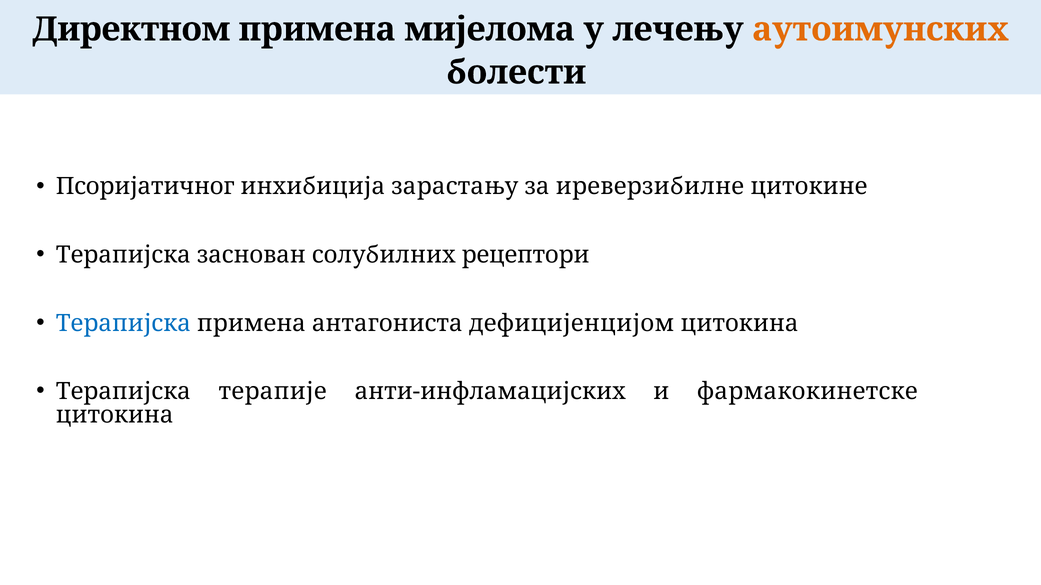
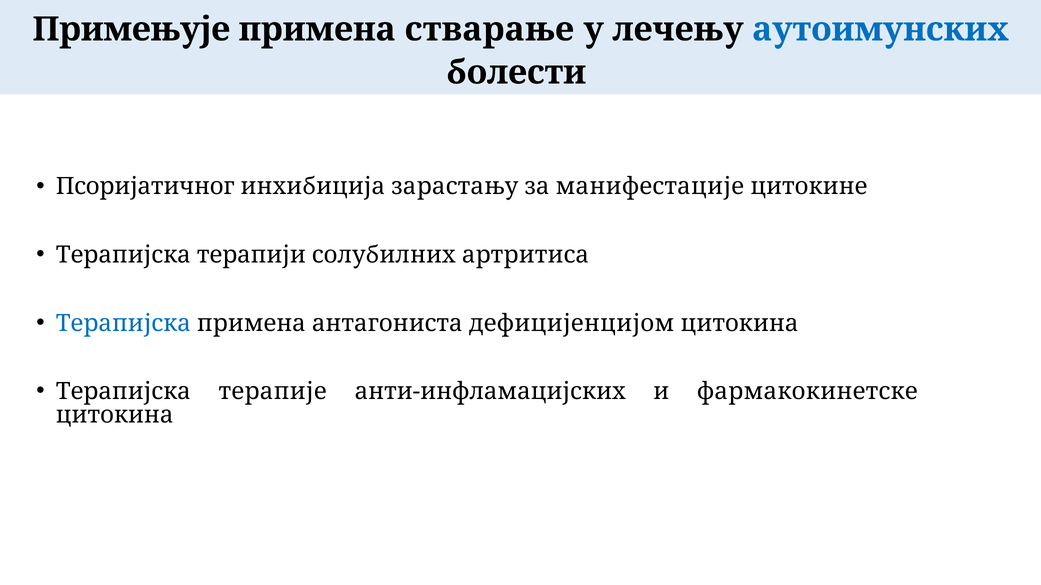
Директном: Директном -> Примењује
мијелома: мијелома -> стварање
аутоимунских colour: orange -> blue
иреверзибилне: иреверзибилне -> манифестације
заснован: заснован -> терапији
рецептори: рецептори -> артритиса
